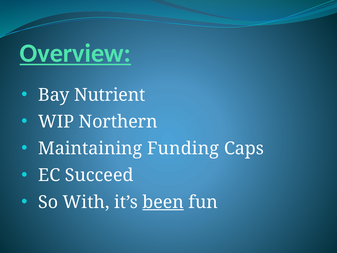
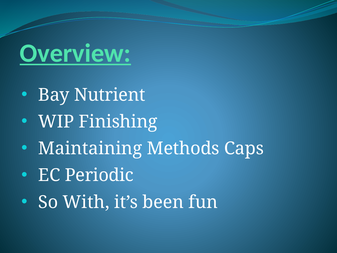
Northern: Northern -> Finishing
Funding: Funding -> Methods
Succeed: Succeed -> Periodic
been underline: present -> none
